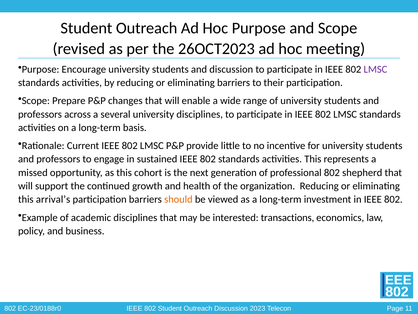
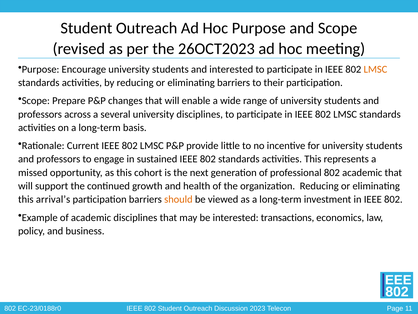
and discussion: discussion -> interested
LMSC at (375, 69) colour: purple -> orange
802 shepherd: shepherd -> academic
